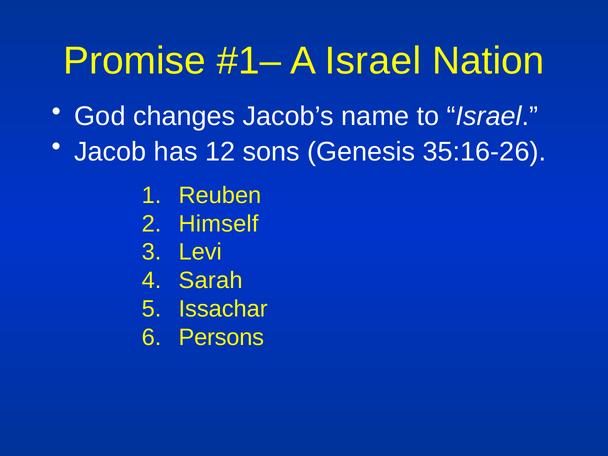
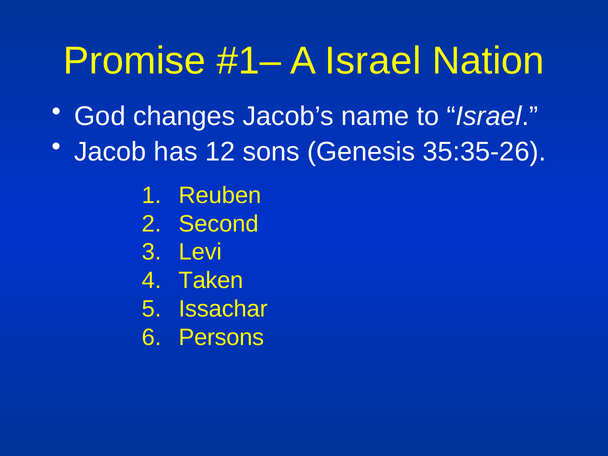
35:16-26: 35:16-26 -> 35:35-26
Himself: Himself -> Second
Sarah: Sarah -> Taken
